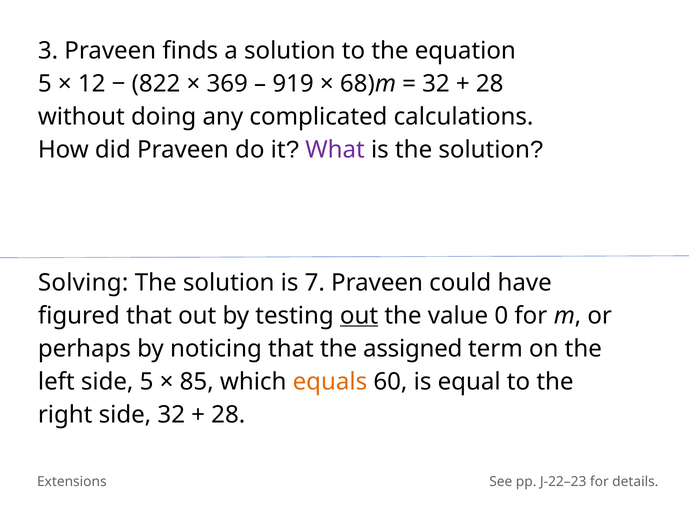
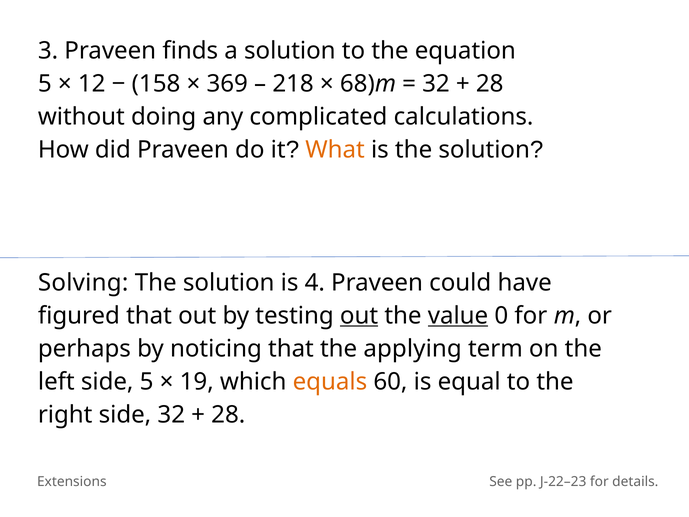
822: 822 -> 158
919: 919 -> 218
What colour: purple -> orange
7: 7 -> 4
value underline: none -> present
assigned: assigned -> applying
85: 85 -> 19
